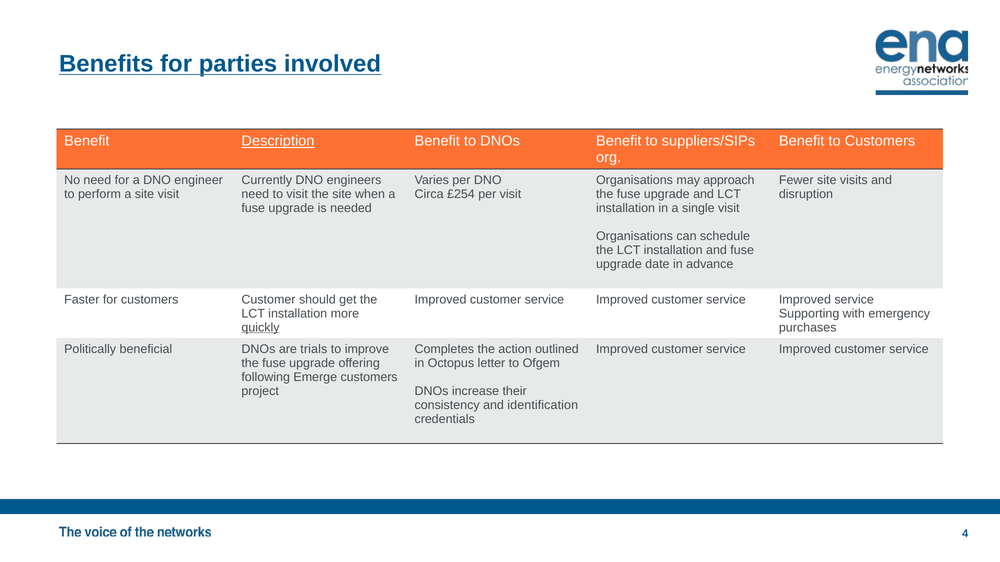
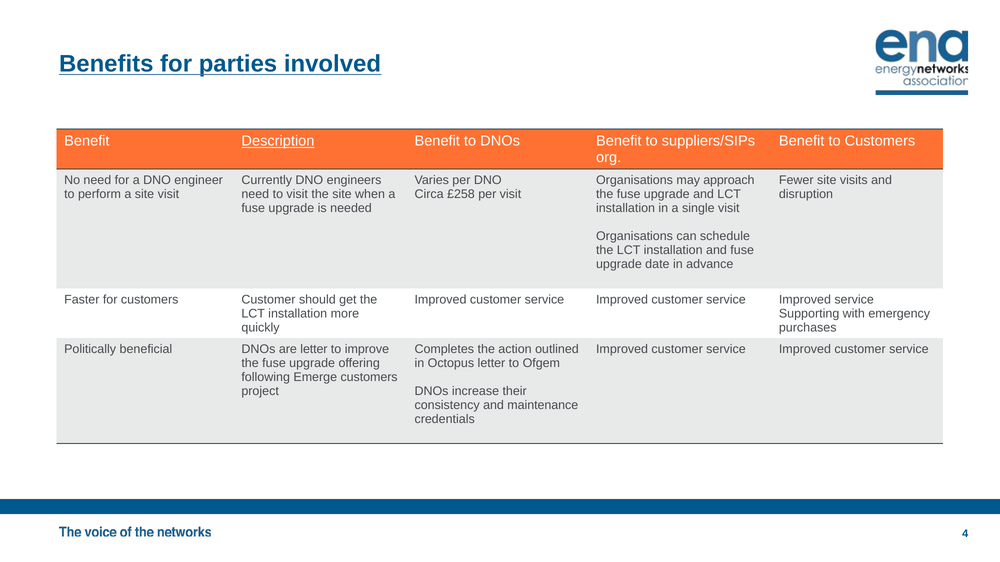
£254: £254 -> £258
quickly underline: present -> none
are trials: trials -> letter
identification: identification -> maintenance
